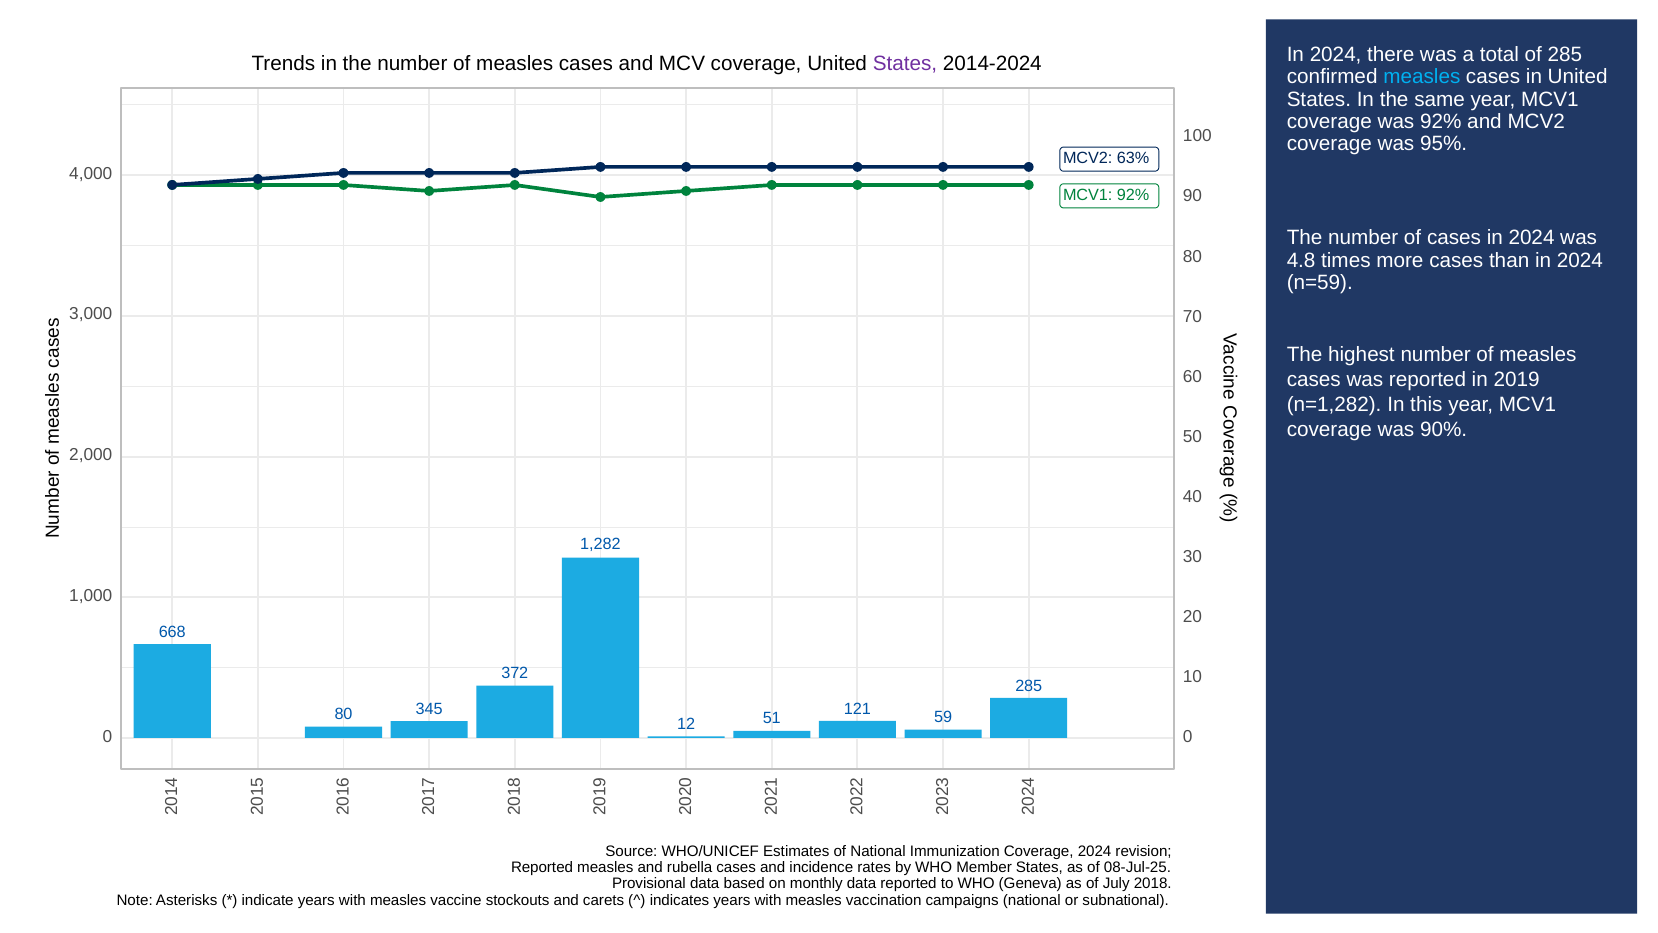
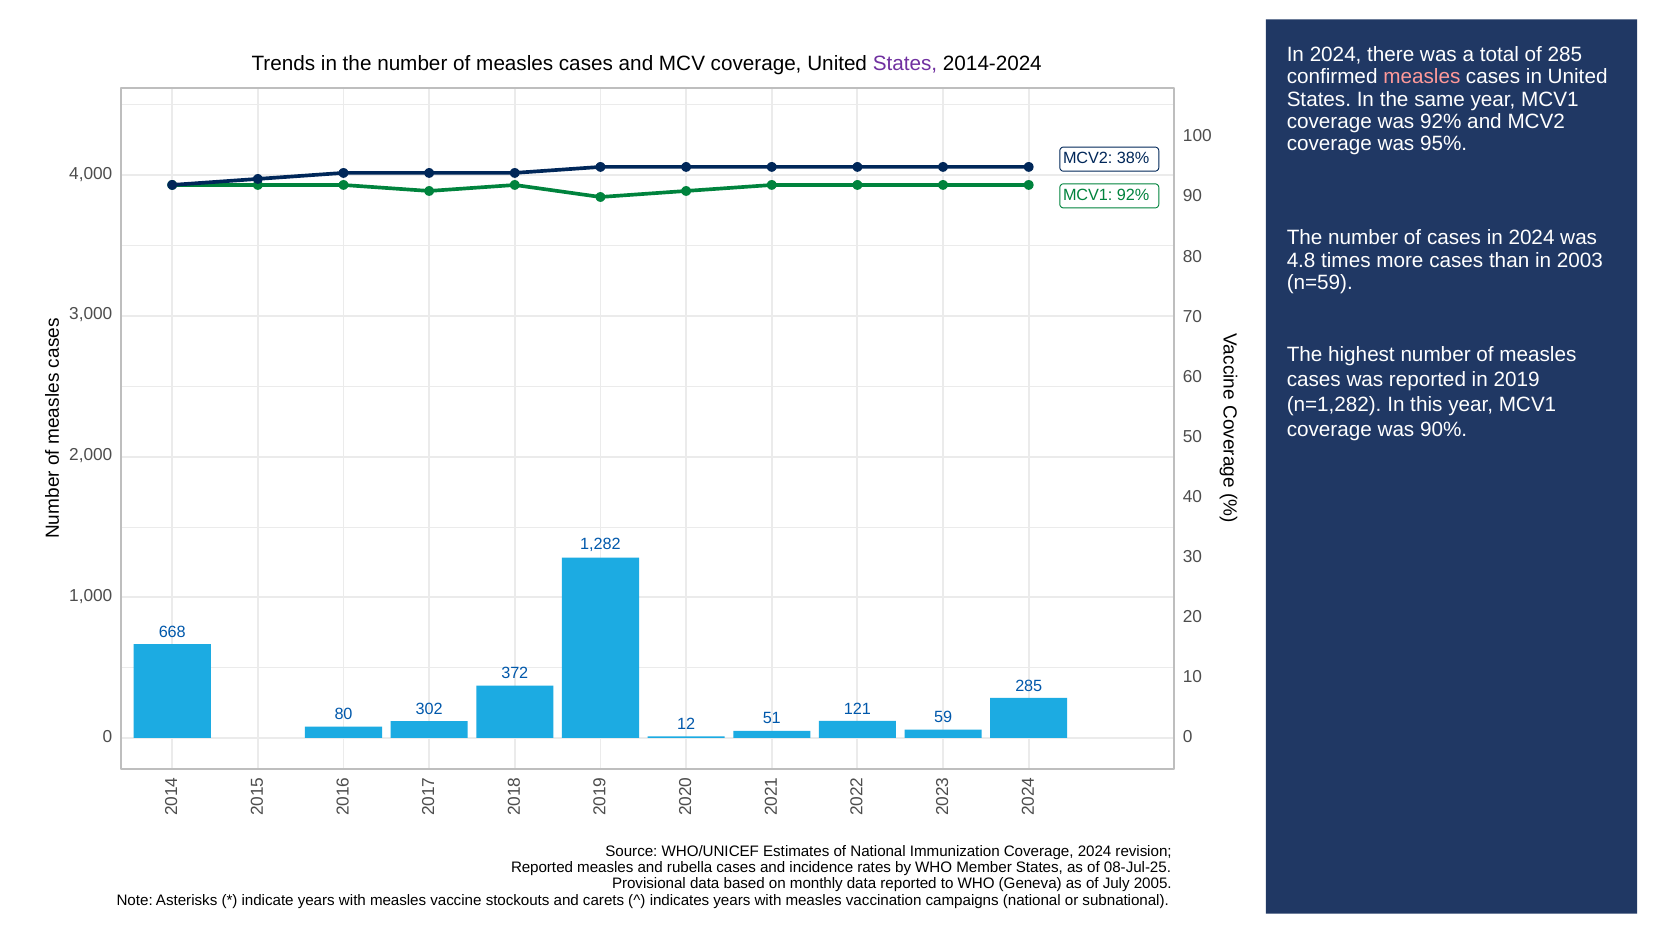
measles at (1422, 77) colour: light blue -> pink
63%: 63% -> 38%
than in 2024: 2024 -> 2003
345: 345 -> 302
2018: 2018 -> 2005
